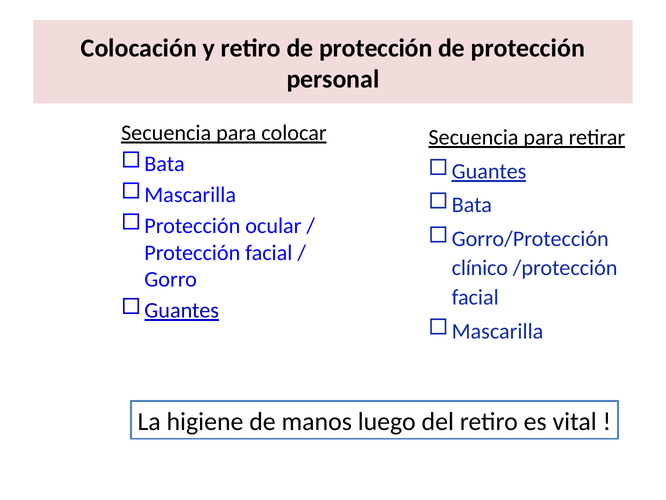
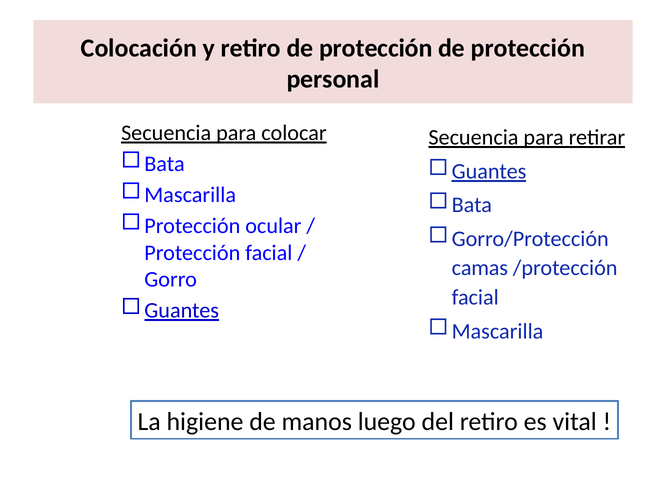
clínico: clínico -> camas
